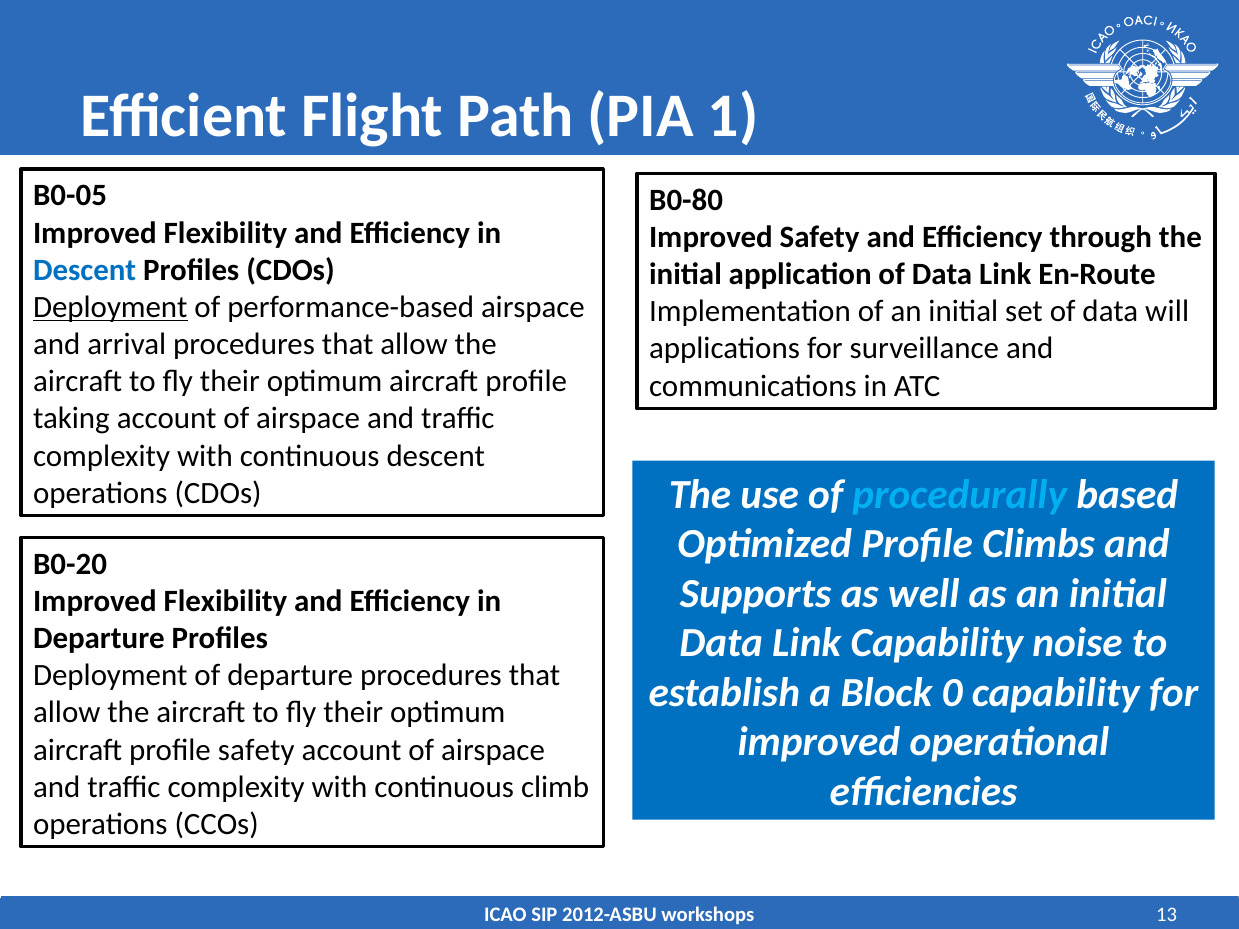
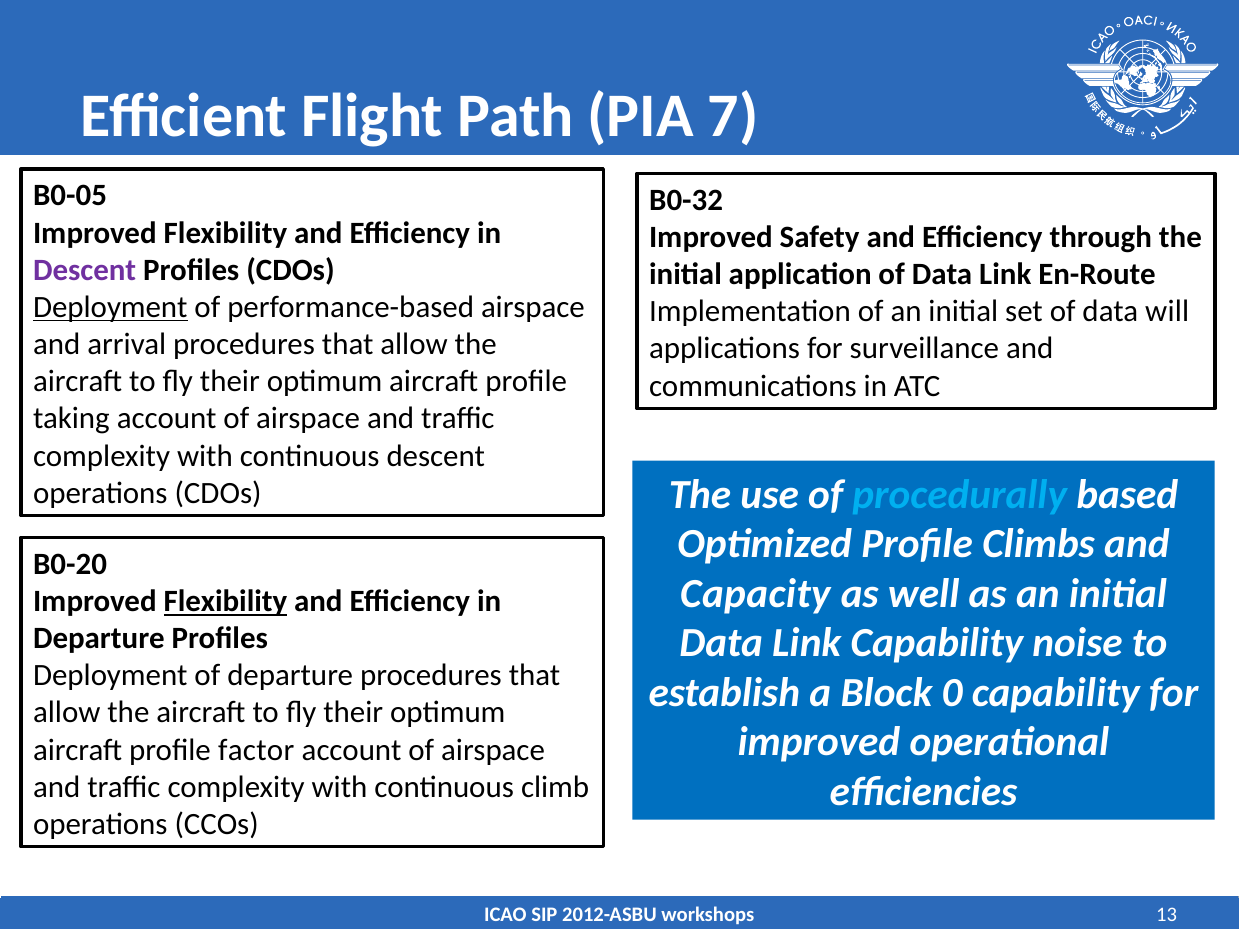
1: 1 -> 7
B0-80: B0-80 -> B0-32
Descent at (85, 270) colour: blue -> purple
Supports: Supports -> Capacity
Flexibility at (225, 601) underline: none -> present
profile safety: safety -> factor
